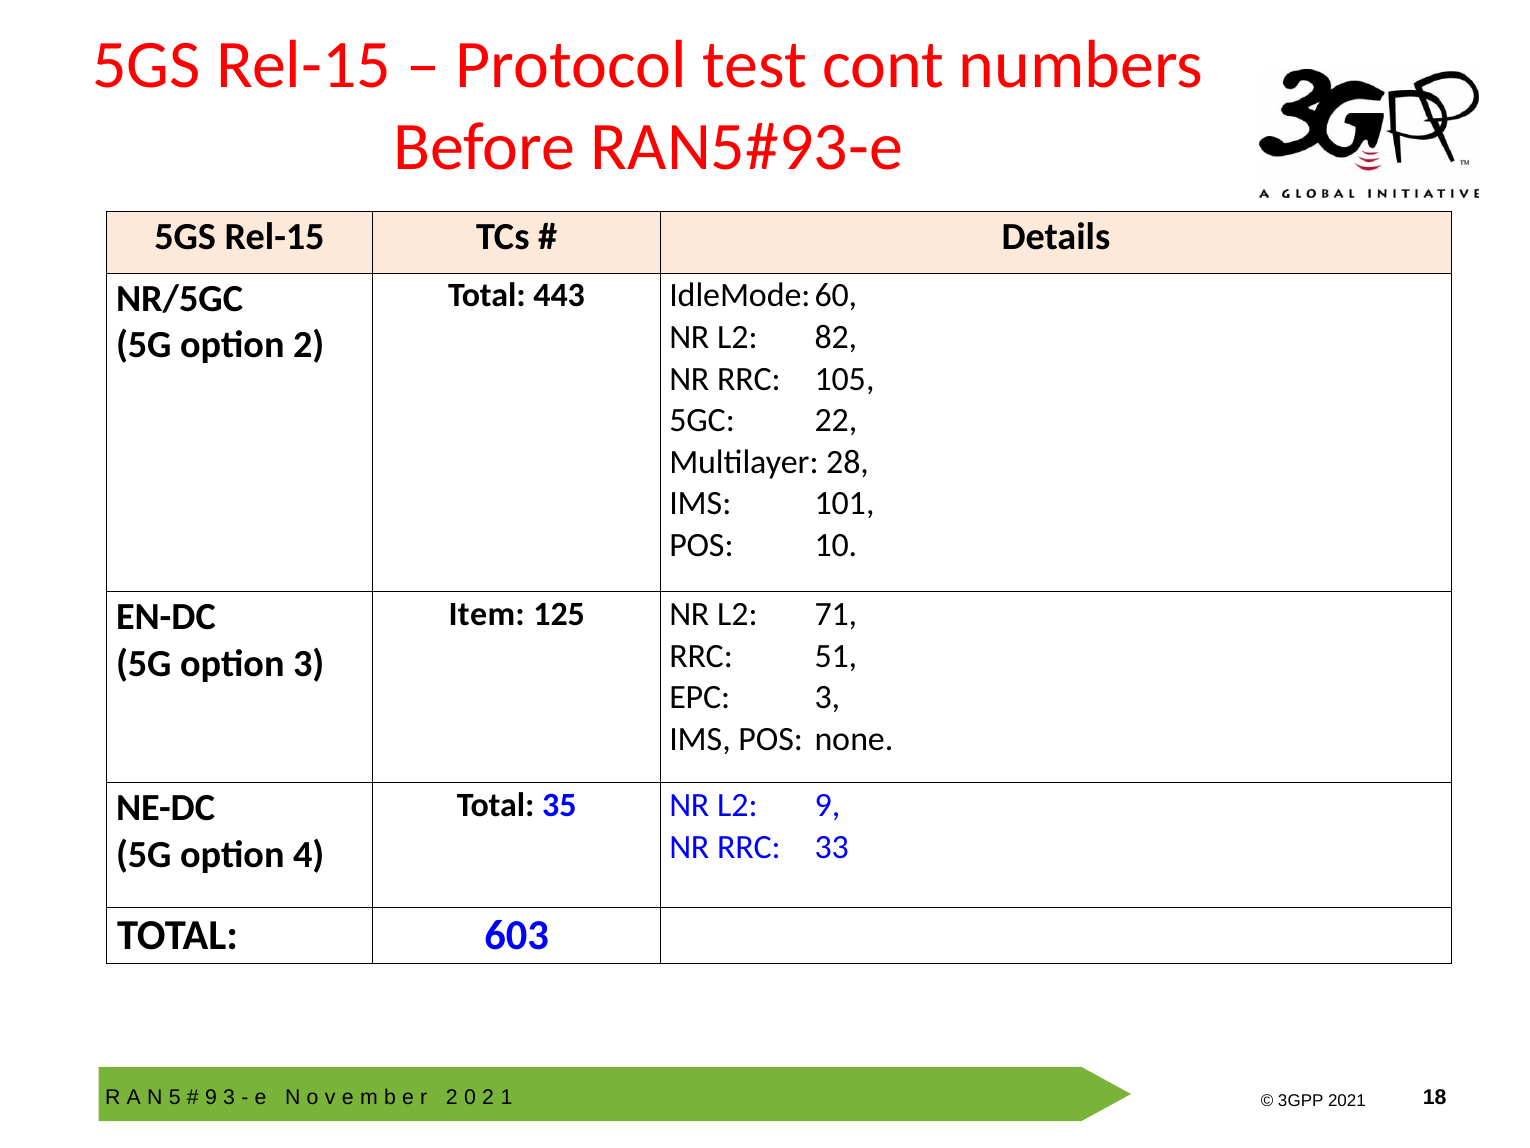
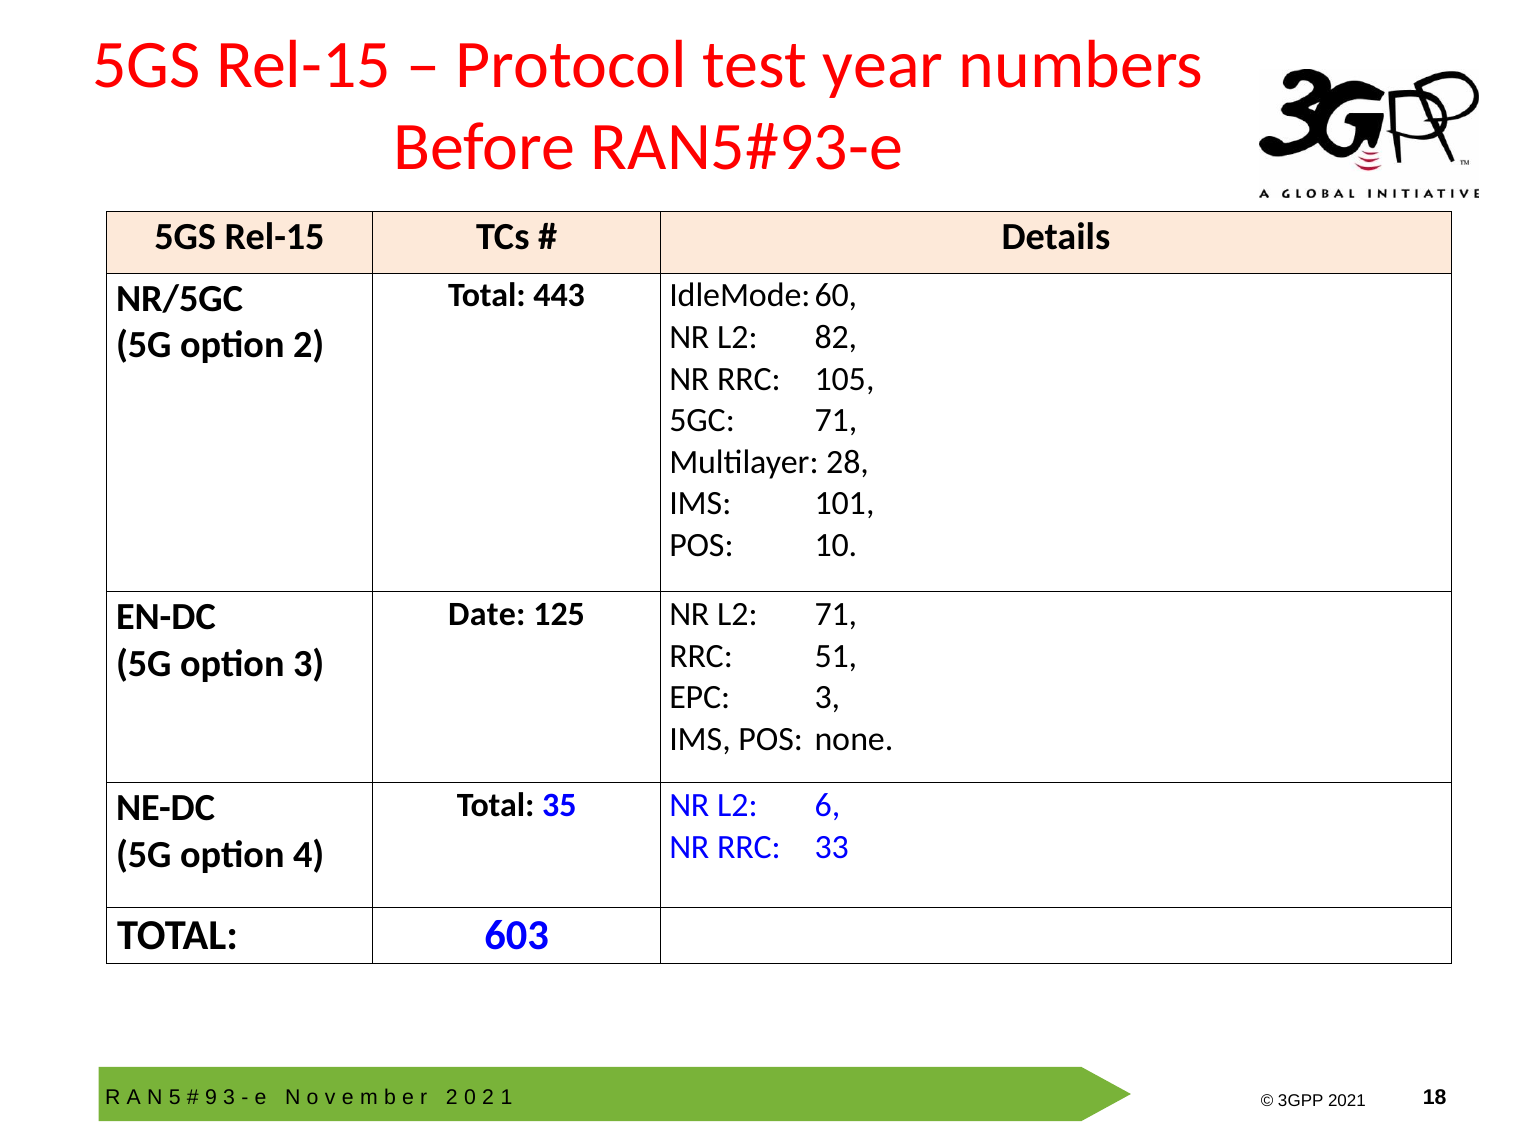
cont: cont -> year
5GC 22: 22 -> 71
Item: Item -> Date
L2 9: 9 -> 6
